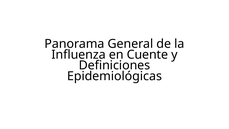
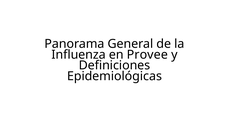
Cuente: Cuente -> Provee
